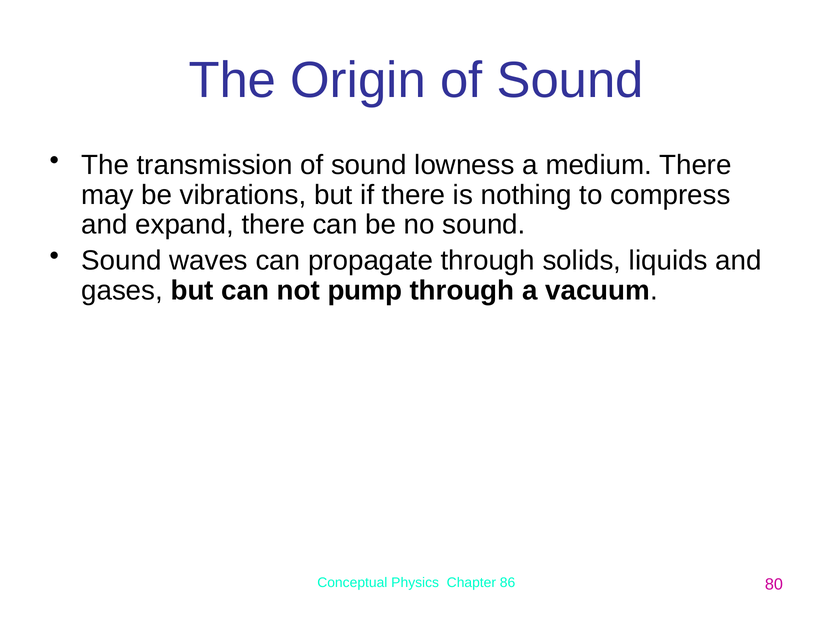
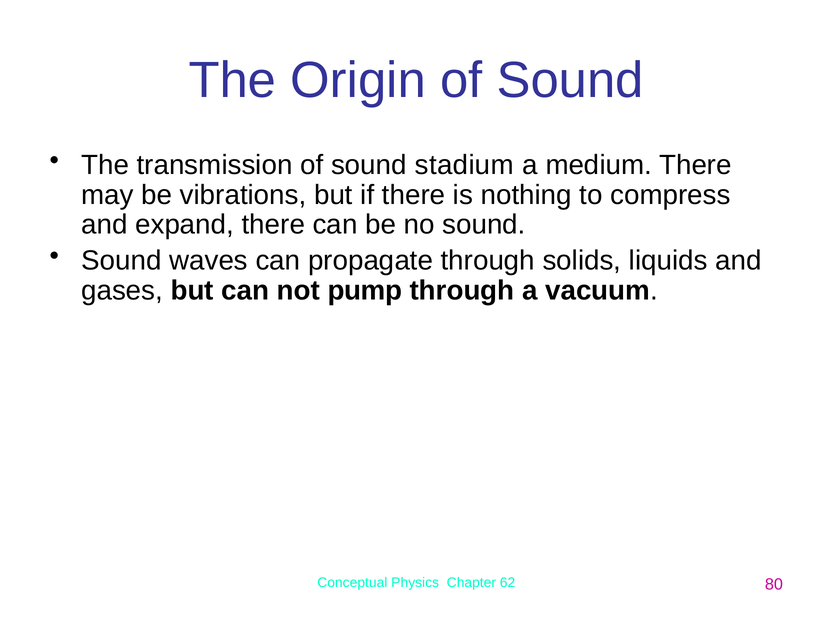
lowness: lowness -> stadium
86: 86 -> 62
